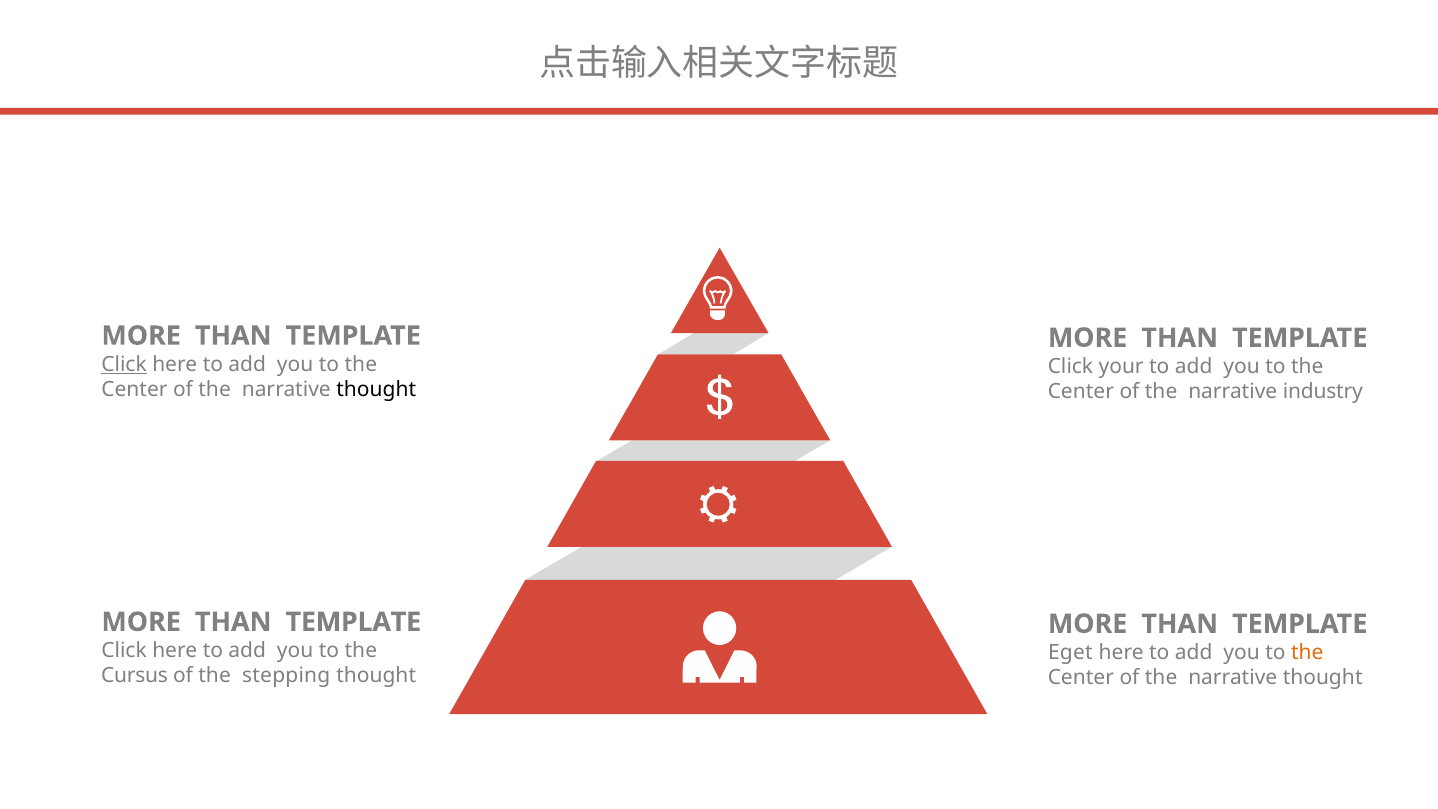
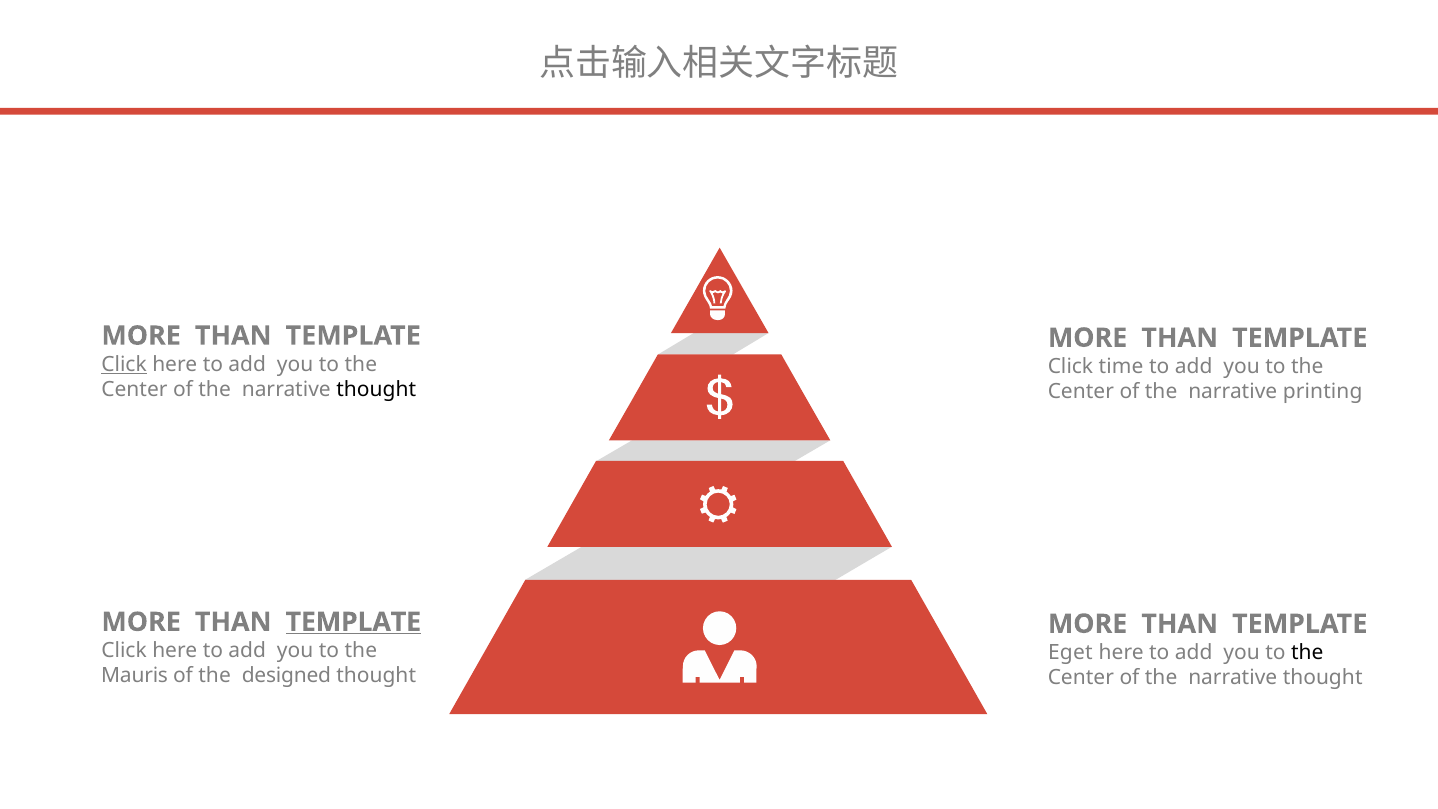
your: your -> time
industry: industry -> printing
TEMPLATE at (353, 622) underline: none -> present
the at (1307, 652) colour: orange -> black
Cursus: Cursus -> Mauris
stepping: stepping -> designed
